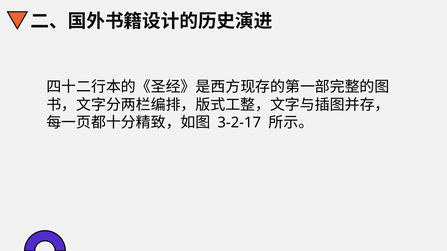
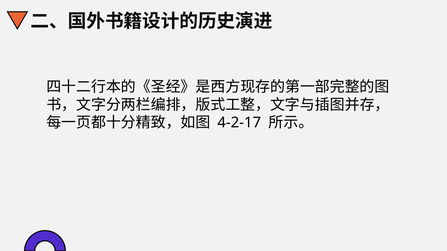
3-2-17: 3-2-17 -> 4-2-17
